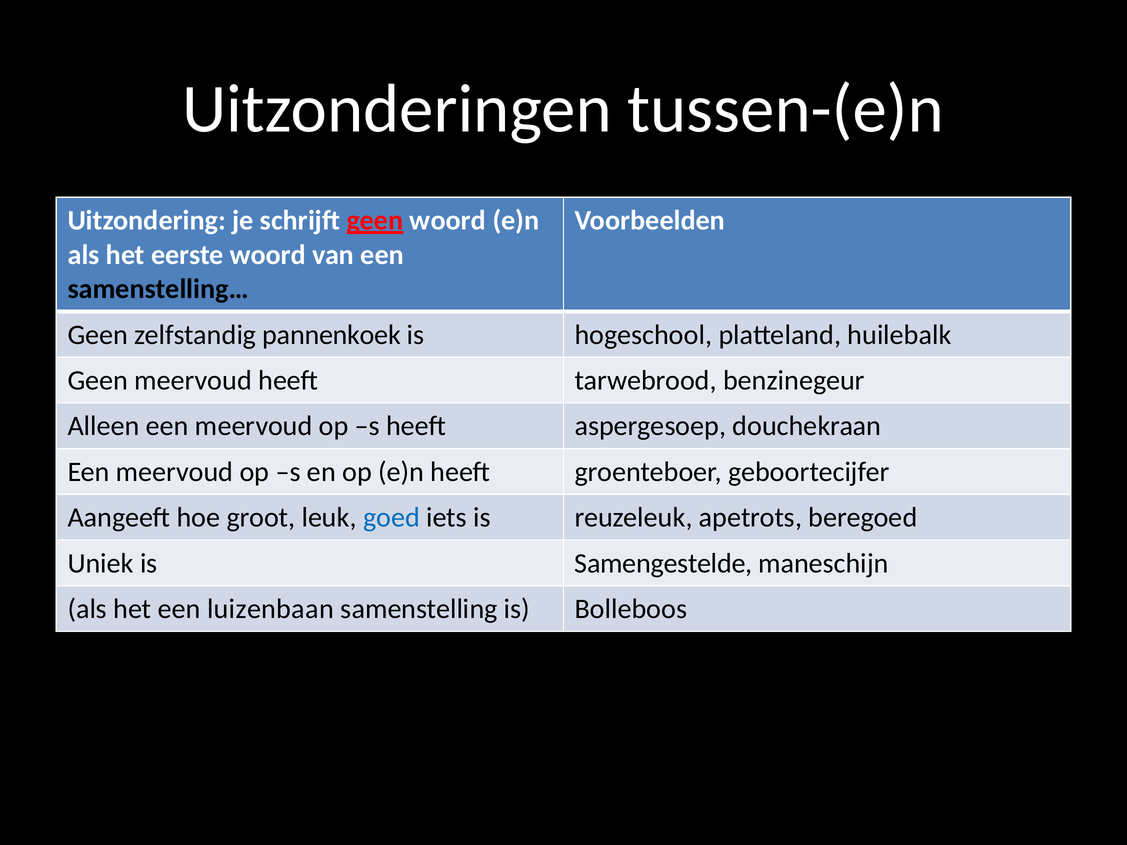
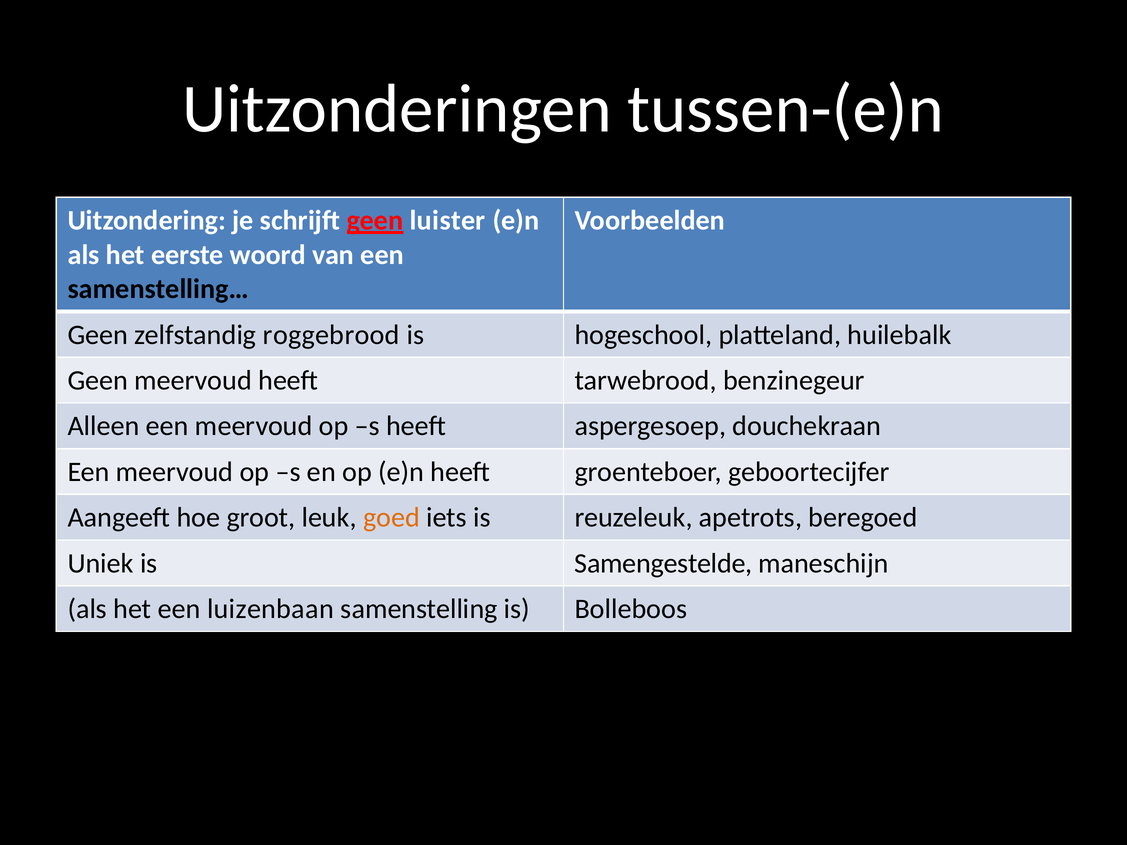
geen woord: woord -> luister
pannenkoek: pannenkoek -> roggebrood
goed colour: blue -> orange
